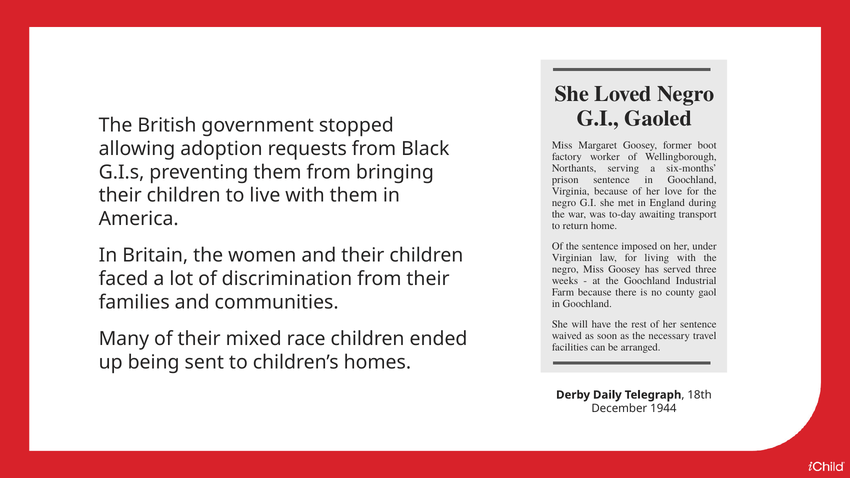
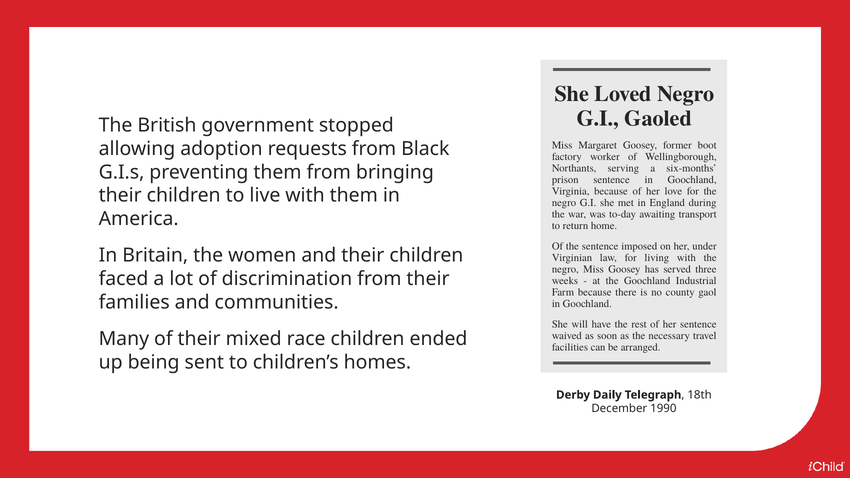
1944: 1944 -> 1990
